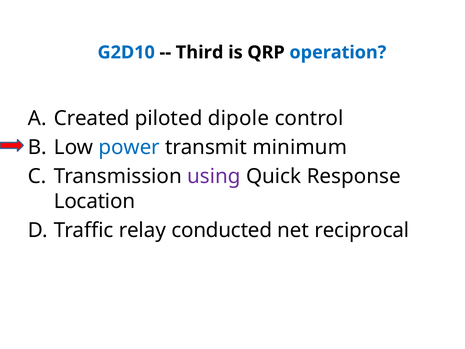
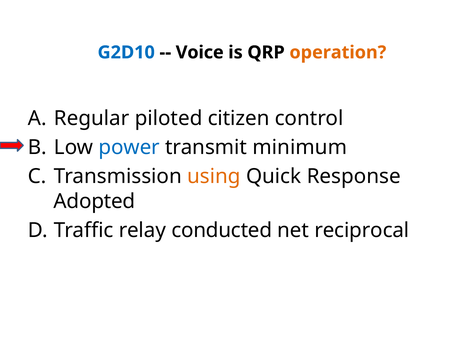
Third: Third -> Voice
operation colour: blue -> orange
Created: Created -> Regular
dipole: dipole -> citizen
using colour: purple -> orange
Location: Location -> Adopted
